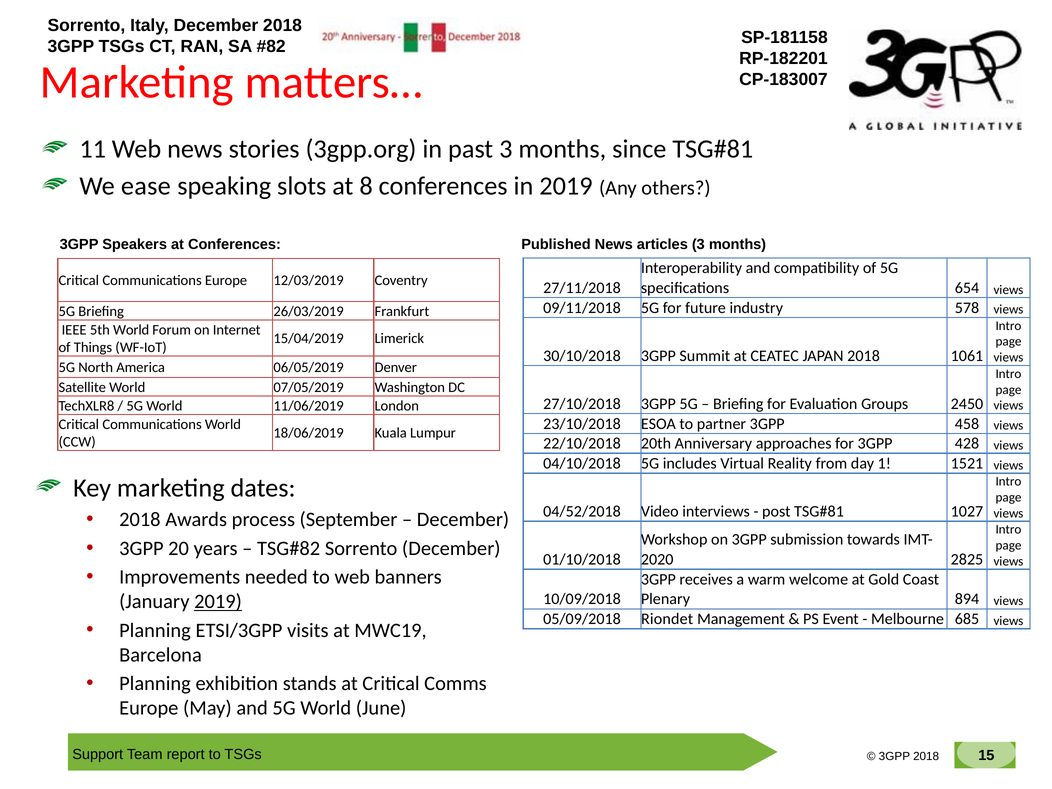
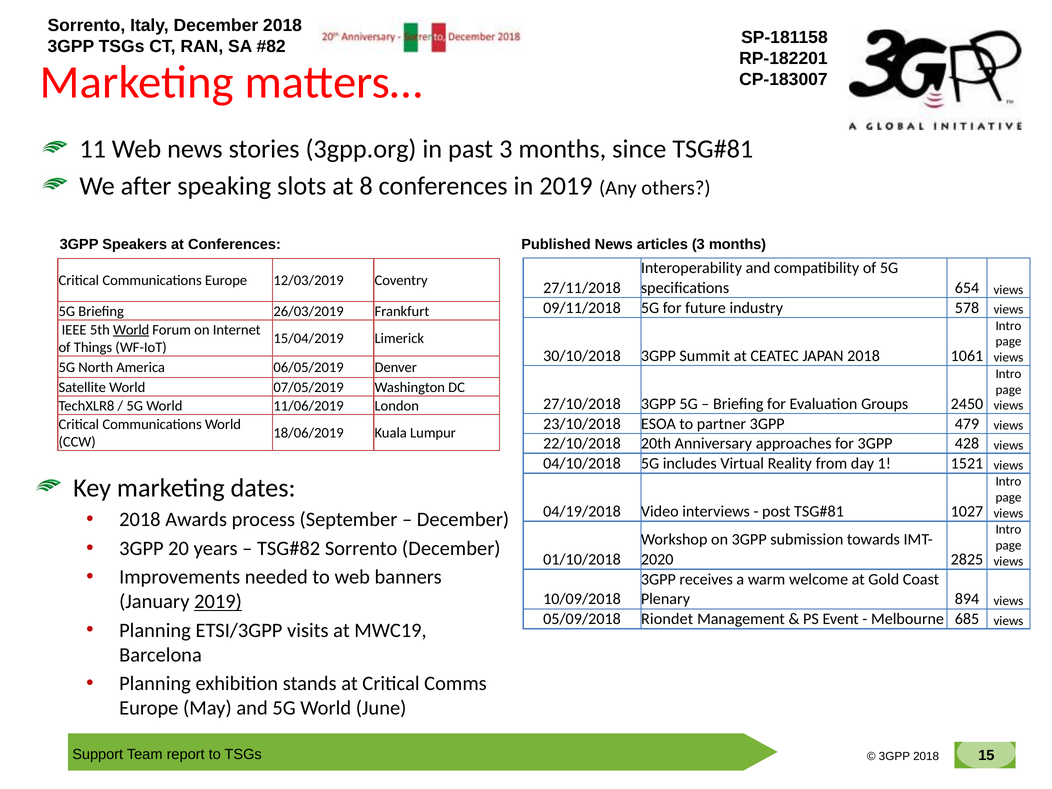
ease: ease -> after
World at (131, 330) underline: none -> present
458: 458 -> 479
04/52/2018: 04/52/2018 -> 04/19/2018
